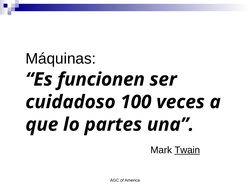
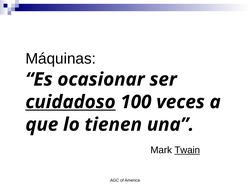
funcionen: funcionen -> ocasionar
cuidadoso underline: none -> present
partes: partes -> tienen
